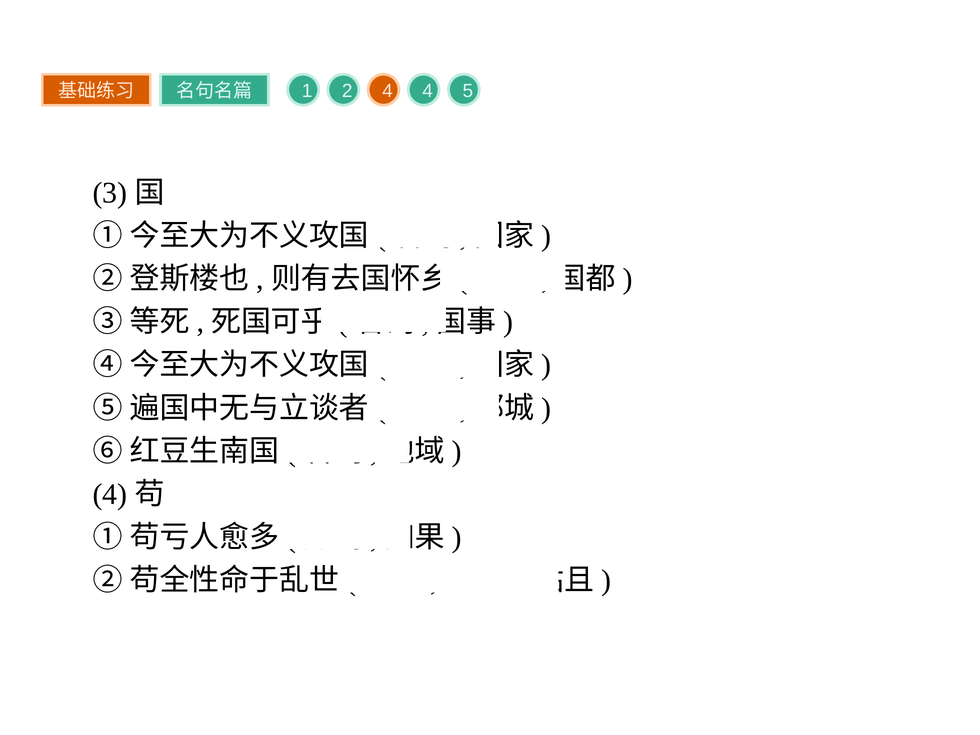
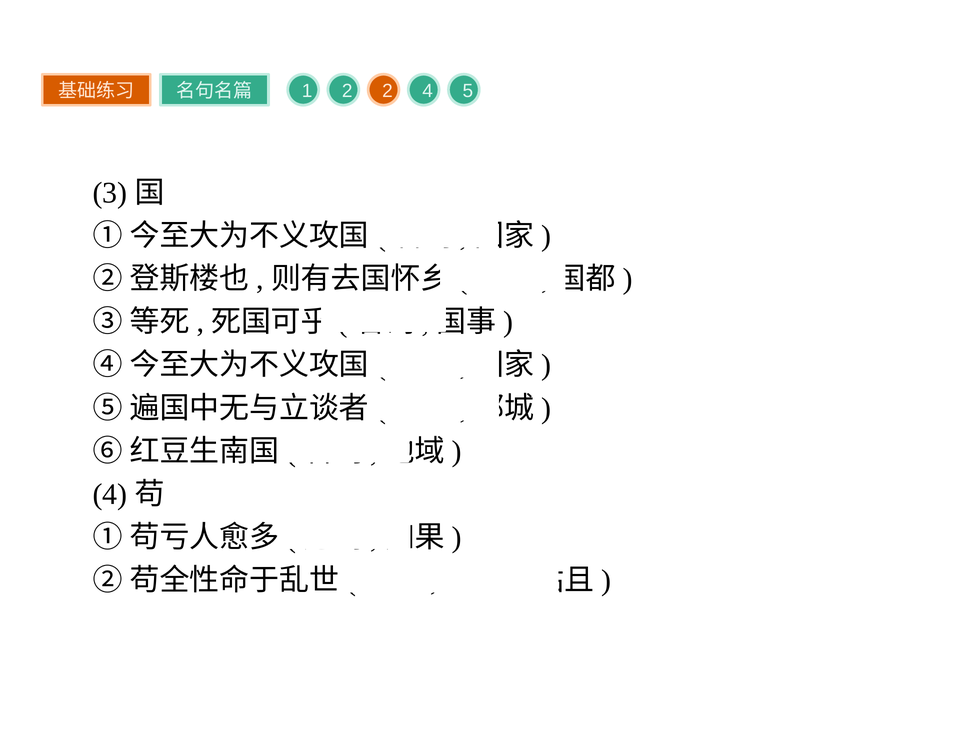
2 4: 4 -> 2
